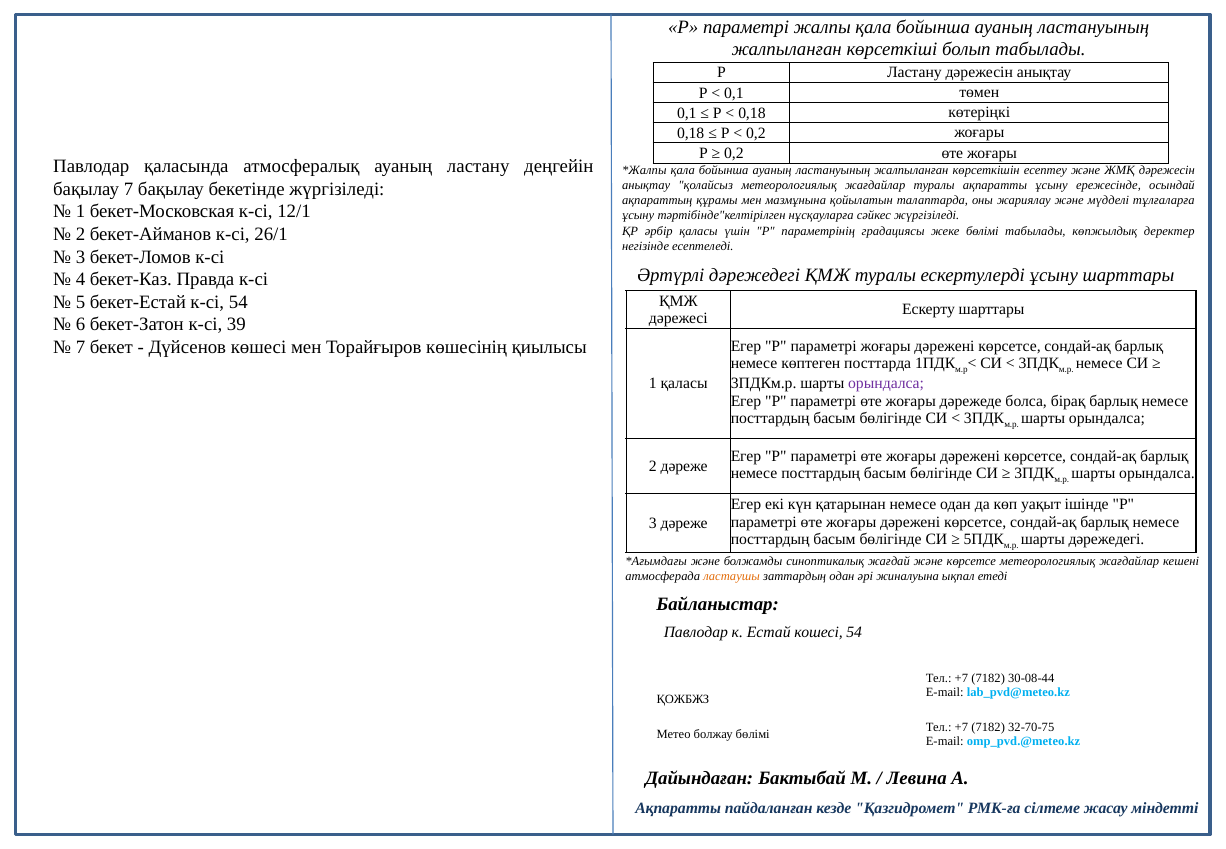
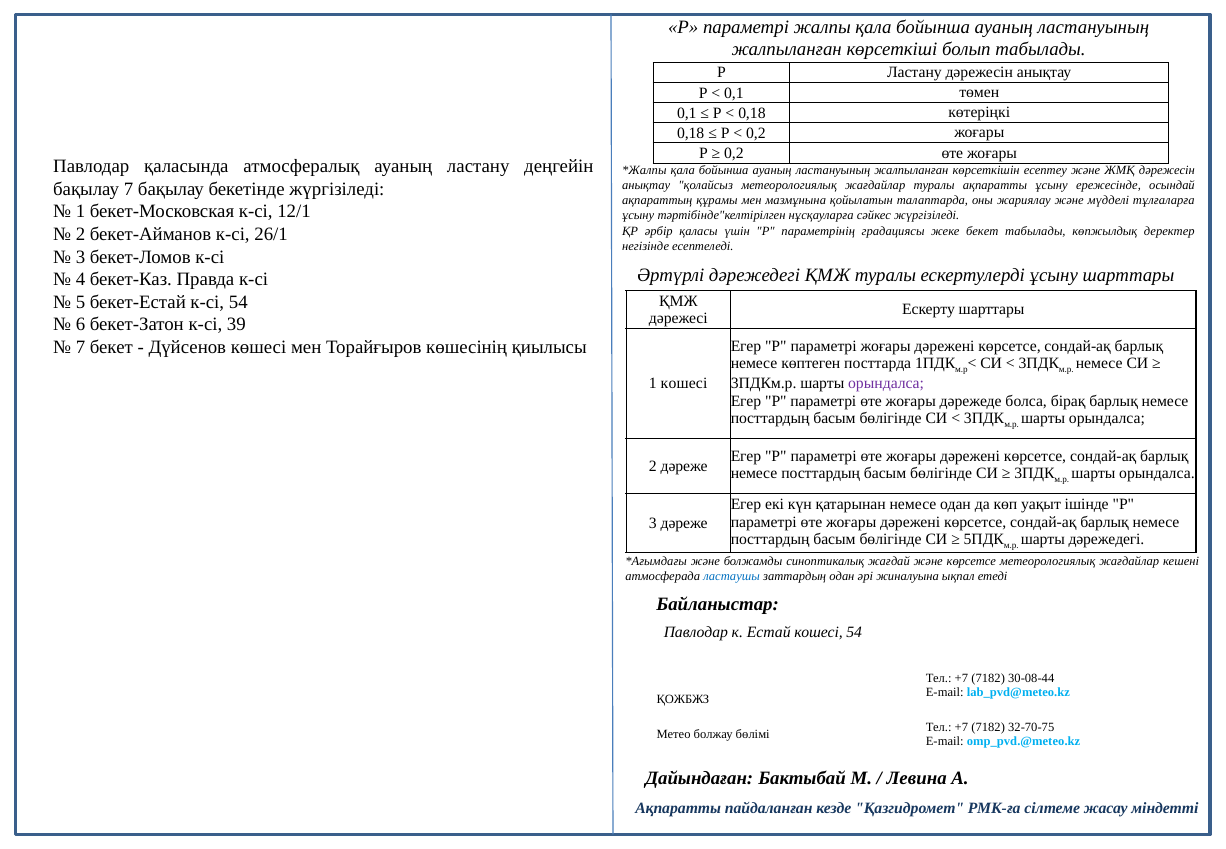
жеке бөлімі: бөлімі -> бекет
1 қаласы: қаласы -> кошесi
ластаушы colour: orange -> blue
